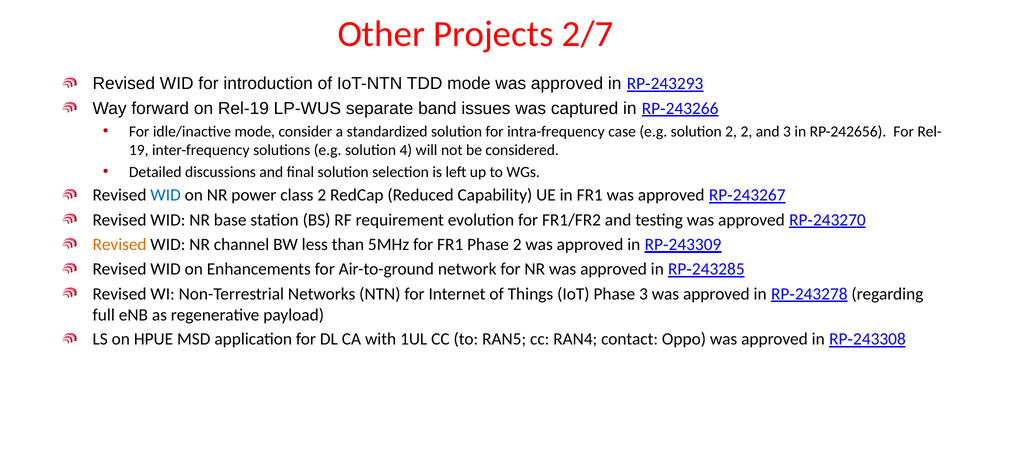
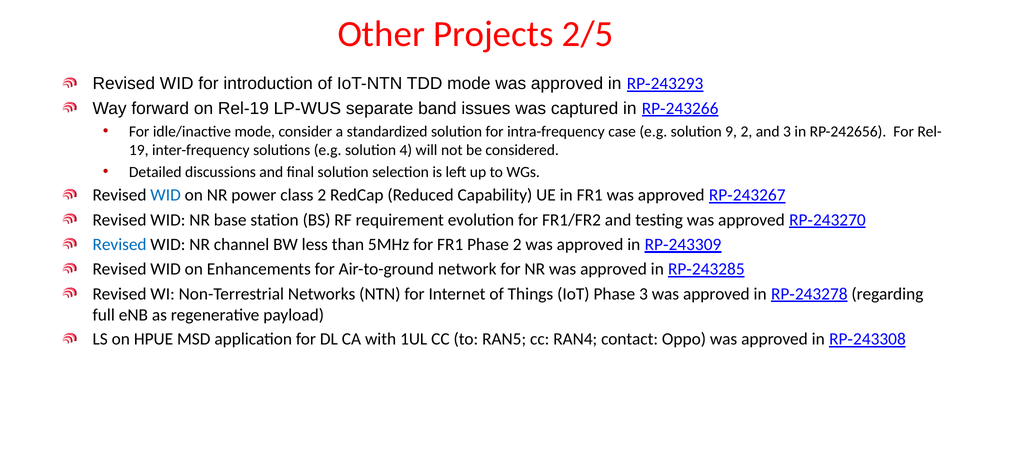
2/7: 2/7 -> 2/5
solution 2: 2 -> 9
Revised at (120, 245) colour: orange -> blue
